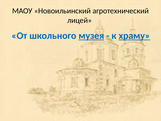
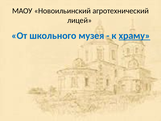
музея underline: present -> none
